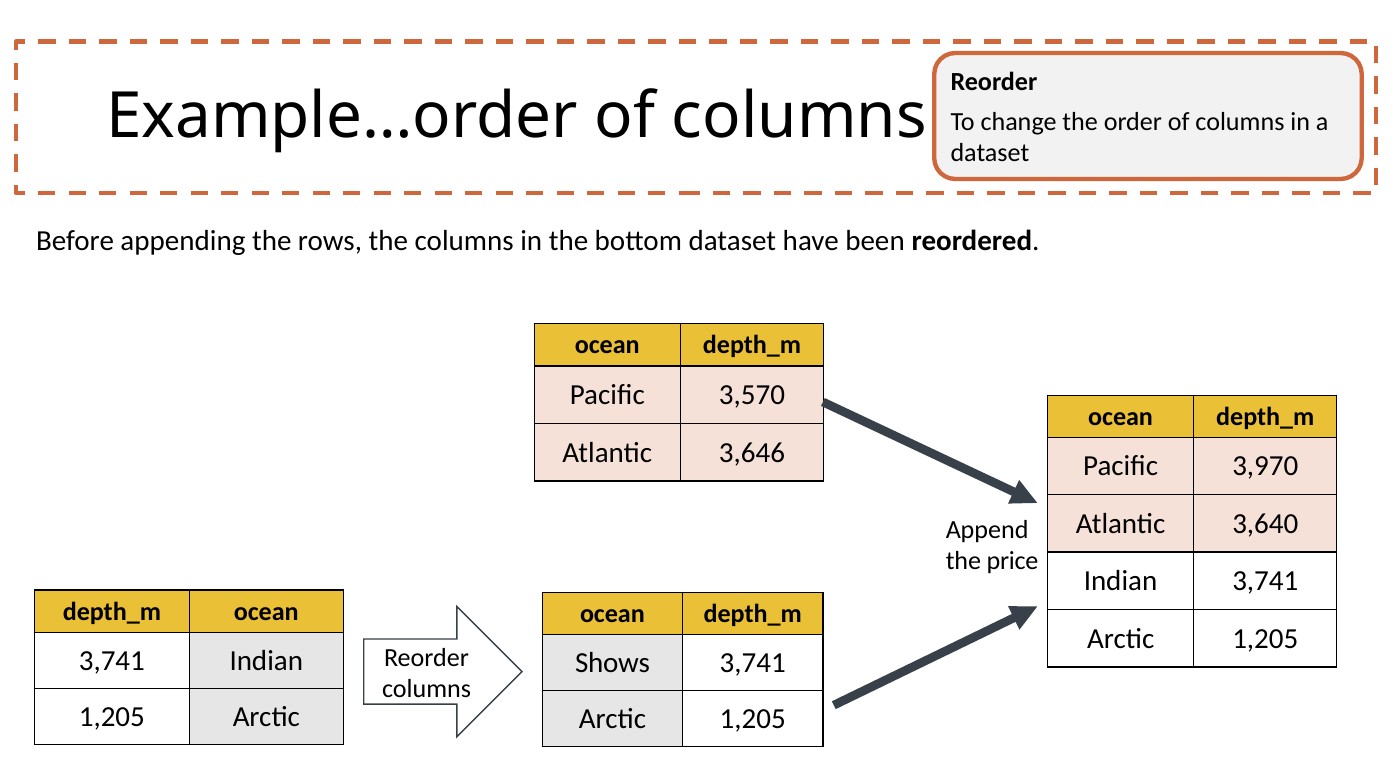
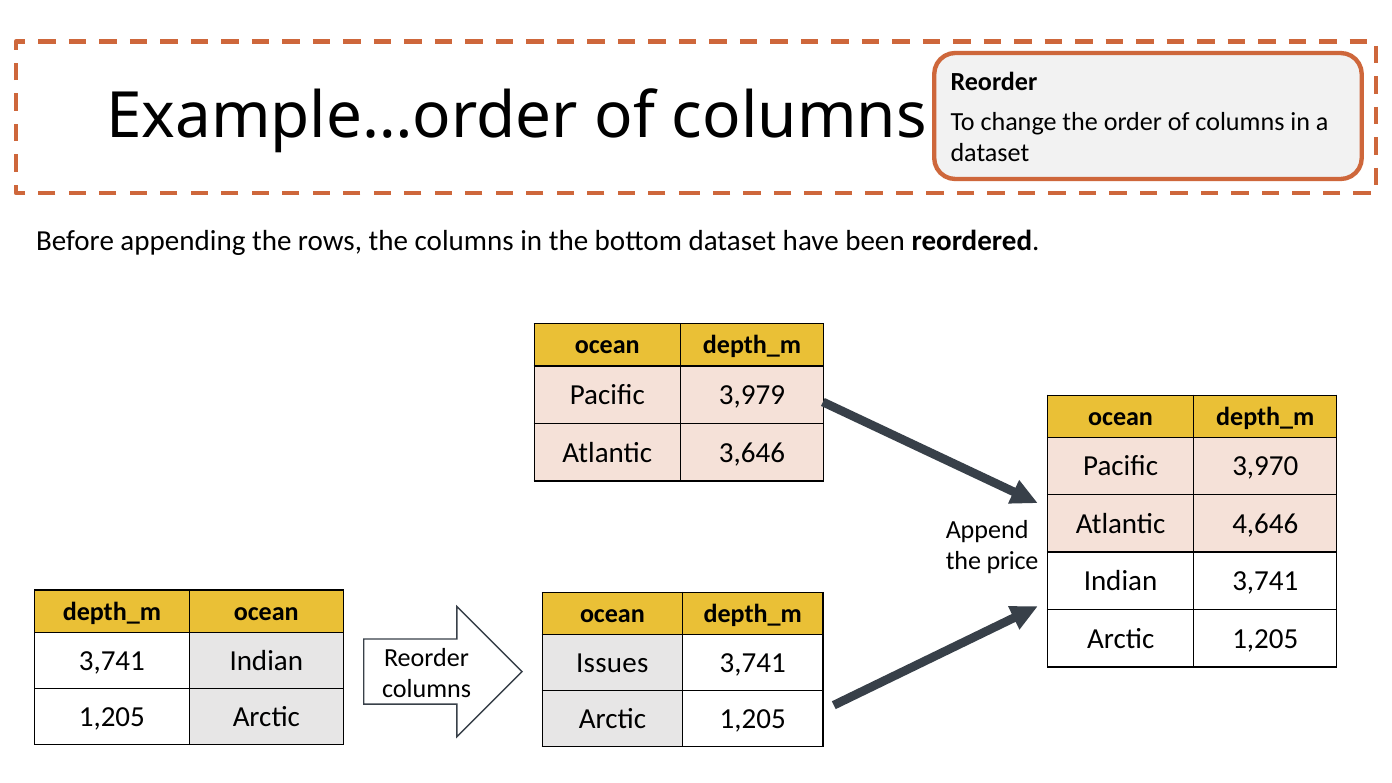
3,570: 3,570 -> 3,979
3,640: 3,640 -> 4,646
Shows: Shows -> Issues
